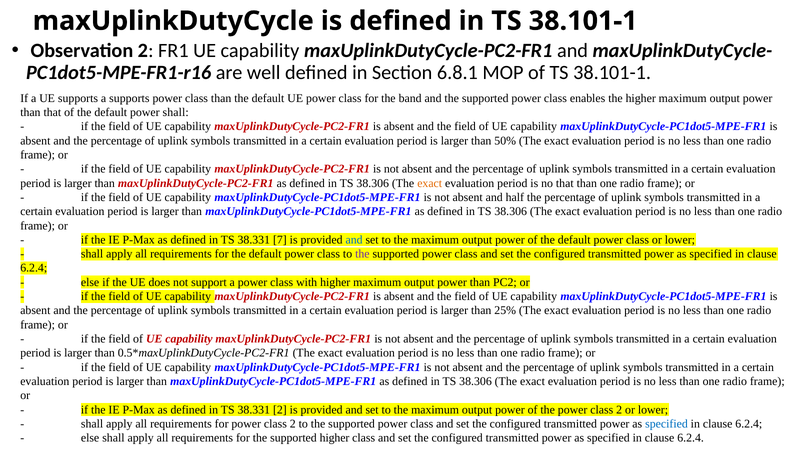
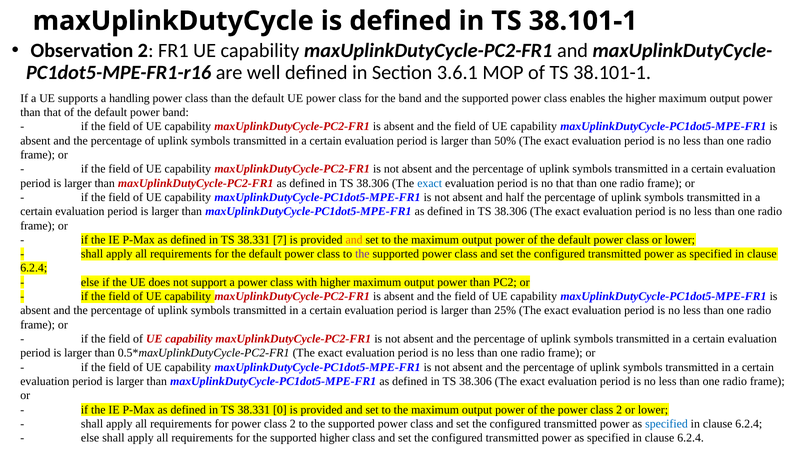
6.8.1: 6.8.1 -> 3.6.1
a supports: supports -> handling
power shall: shall -> band
exact at (430, 183) colour: orange -> blue
and at (354, 240) colour: blue -> orange
38.331 2: 2 -> 0
